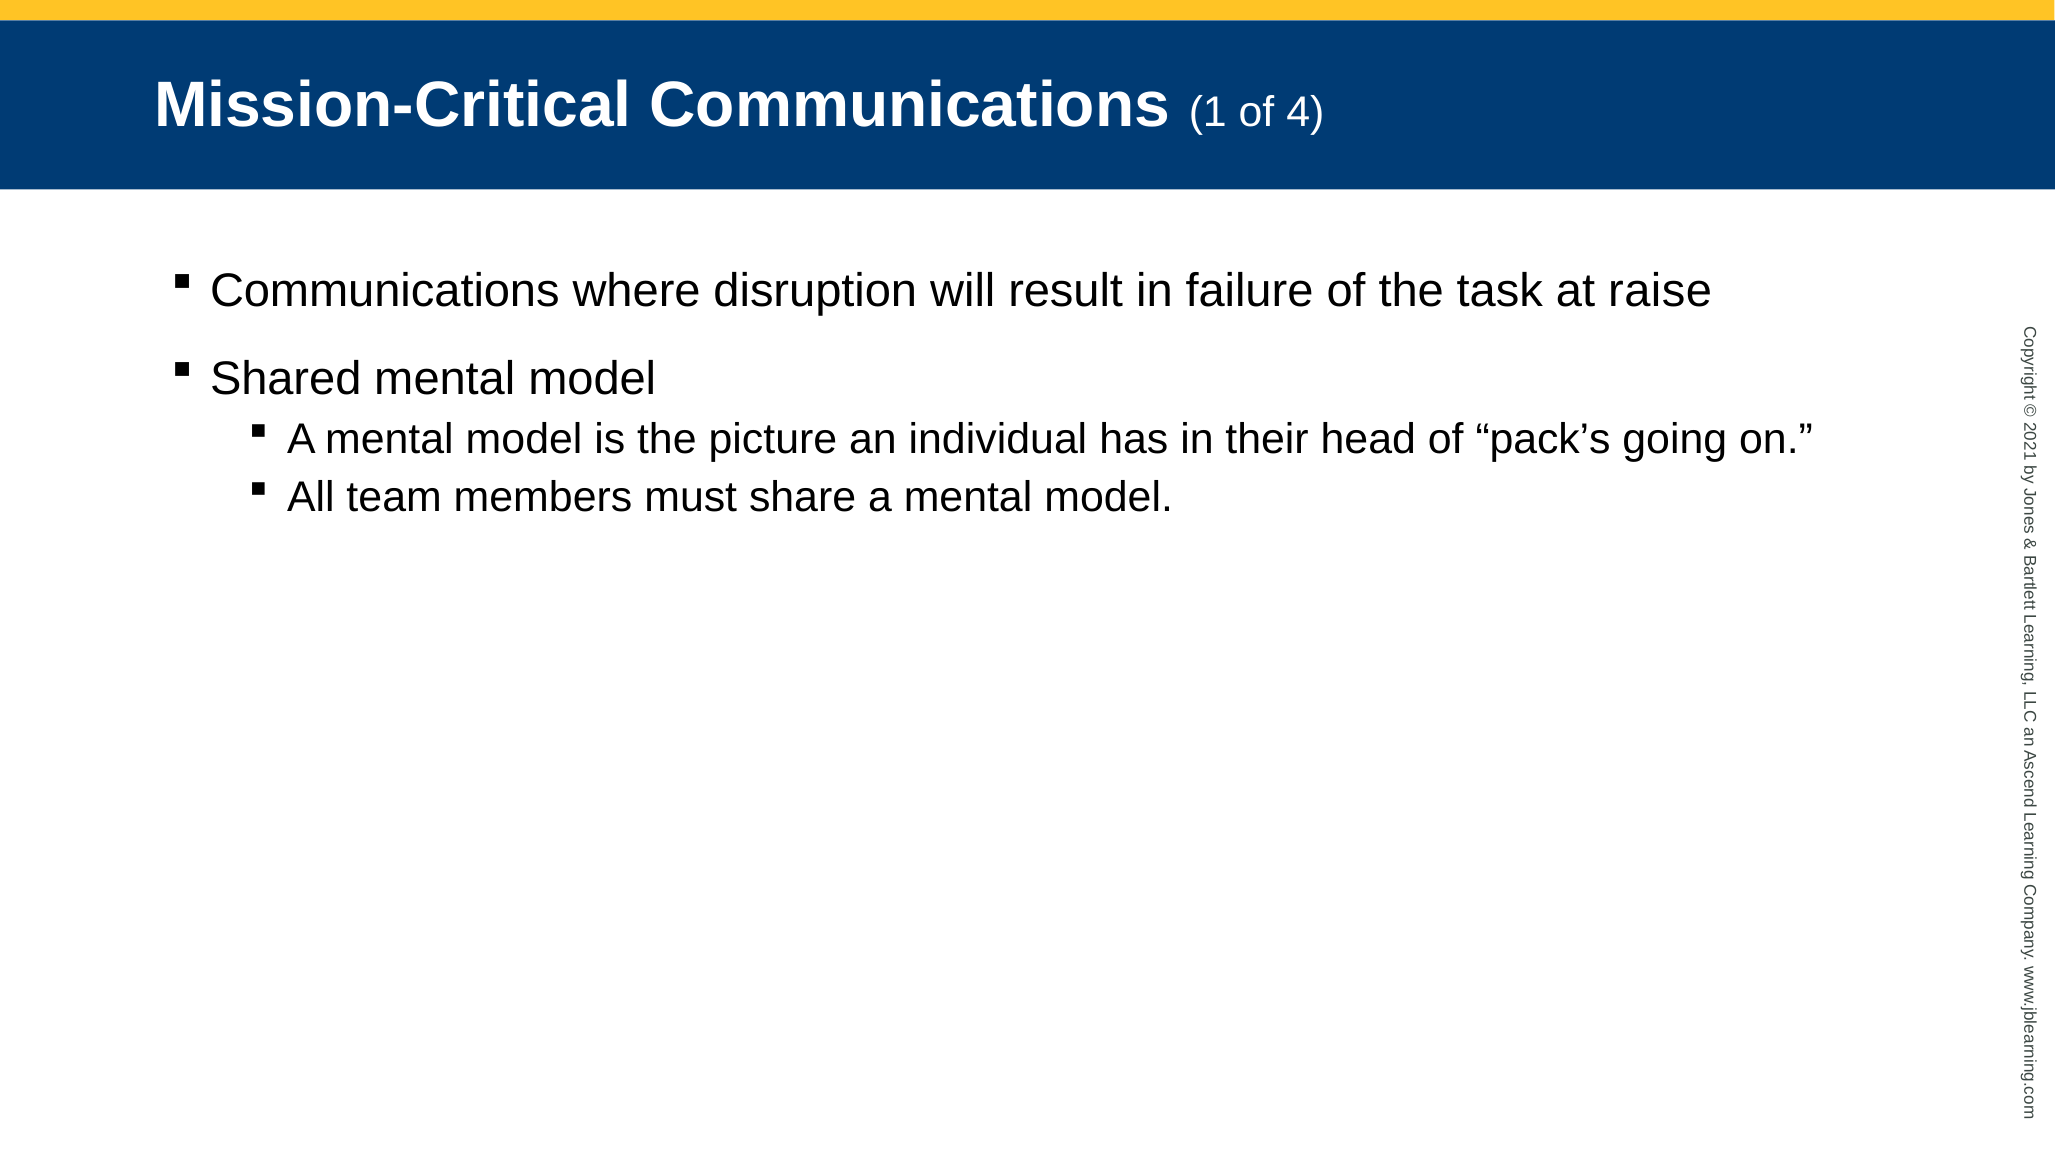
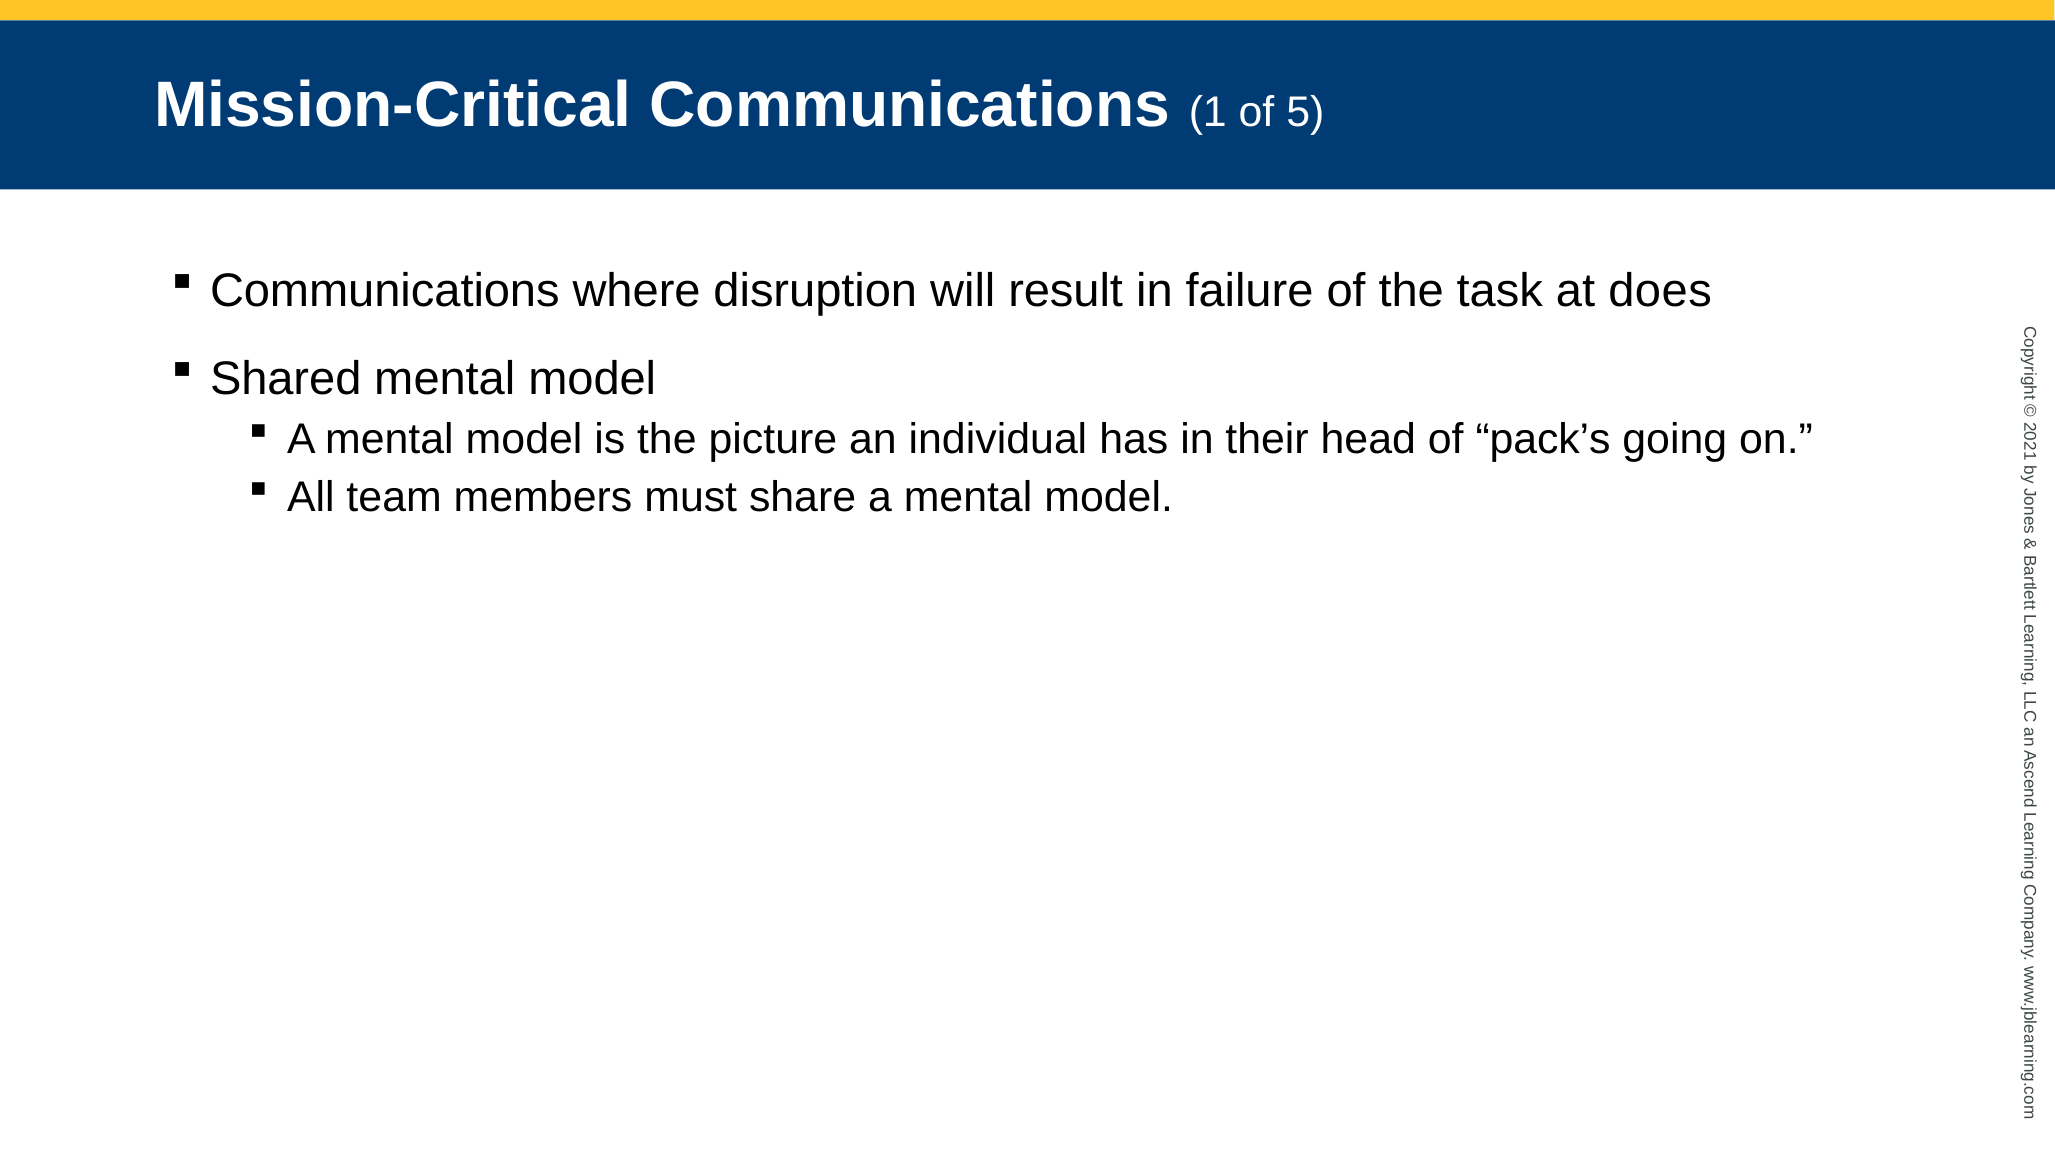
4: 4 -> 5
raise: raise -> does
